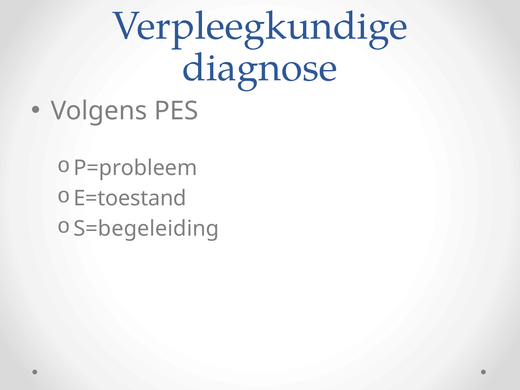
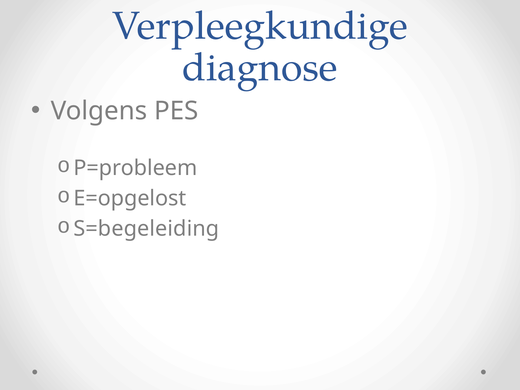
E=toestand: E=toestand -> E=opgelost
